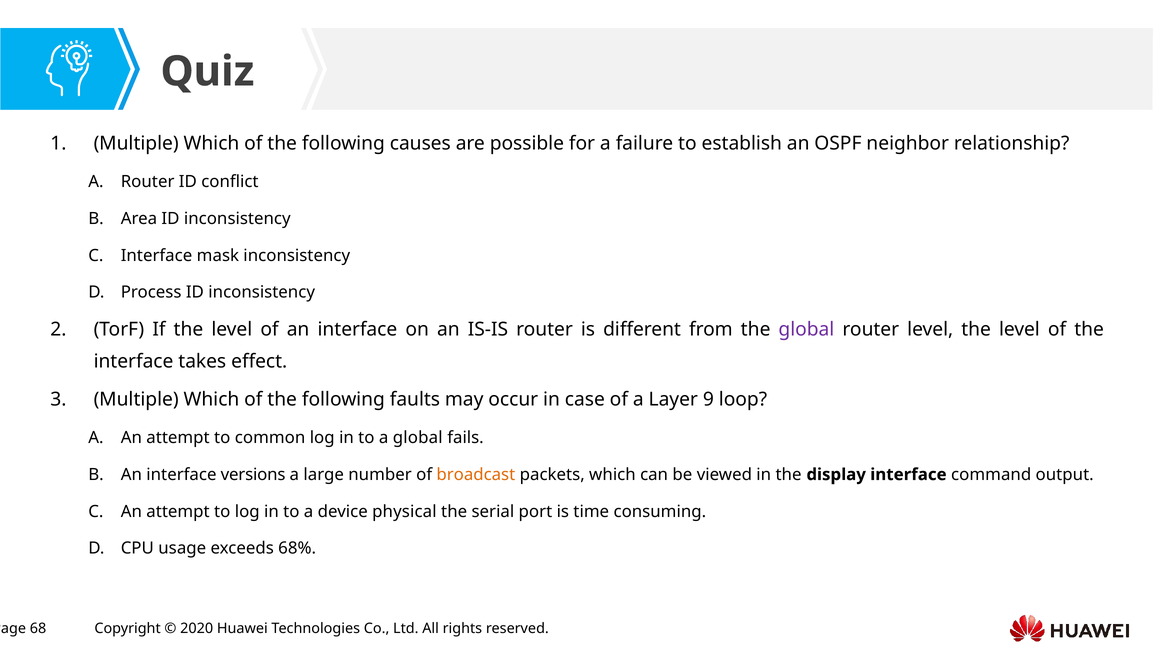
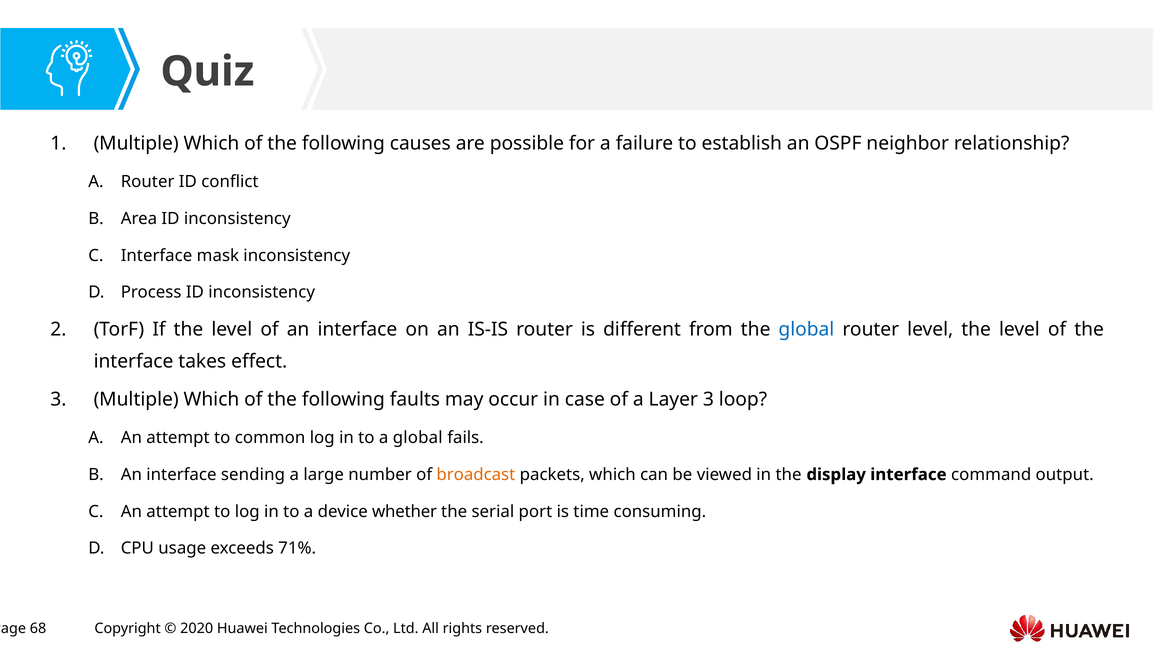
global at (806, 329) colour: purple -> blue
Layer 9: 9 -> 3
versions: versions -> sending
physical: physical -> whether
68%: 68% -> 71%
